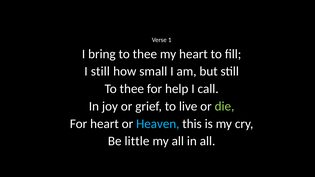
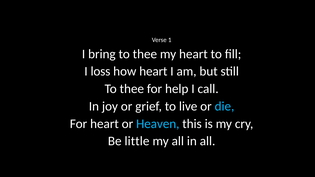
I still: still -> loss
how small: small -> heart
die colour: light green -> light blue
